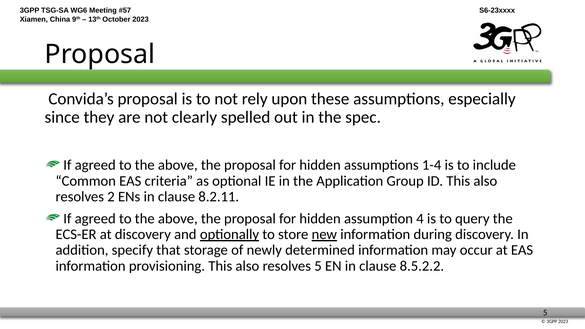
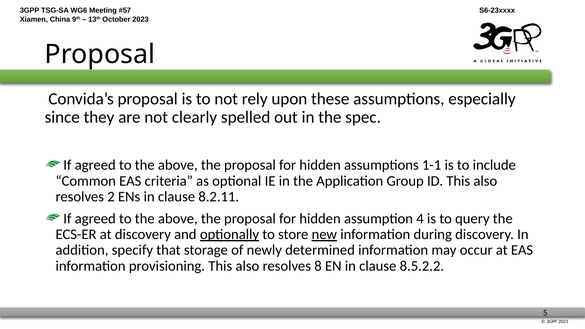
1-4: 1-4 -> 1-1
resolves 5: 5 -> 8
